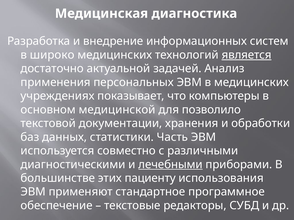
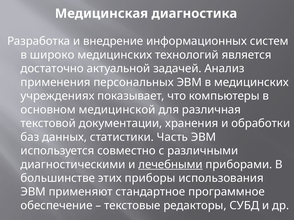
является underline: present -> none
позволило: позволило -> различная
пациенту: пациенту -> приборы
